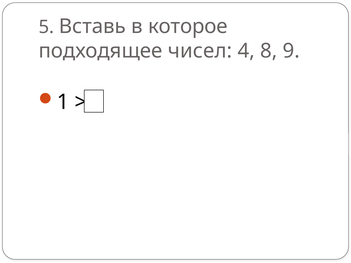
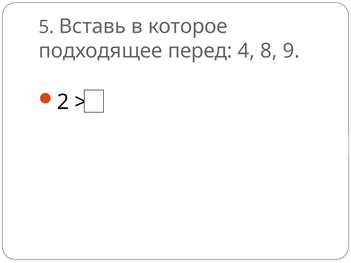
чисел: чисел -> перед
1: 1 -> 2
